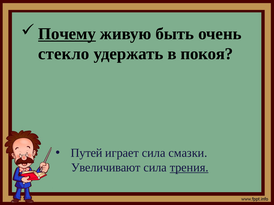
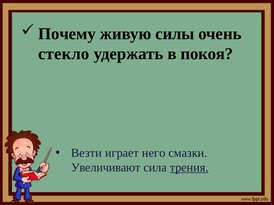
Почему underline: present -> none
быть: быть -> силы
Путей: Путей -> Везти
играет сила: сила -> него
